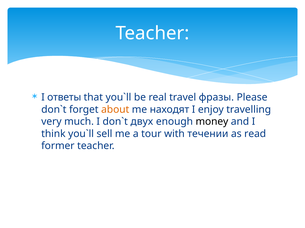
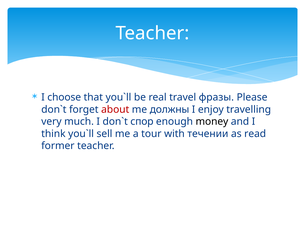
ответы: ответы -> choose
about colour: orange -> red
находят: находят -> должны
двух: двух -> спор
